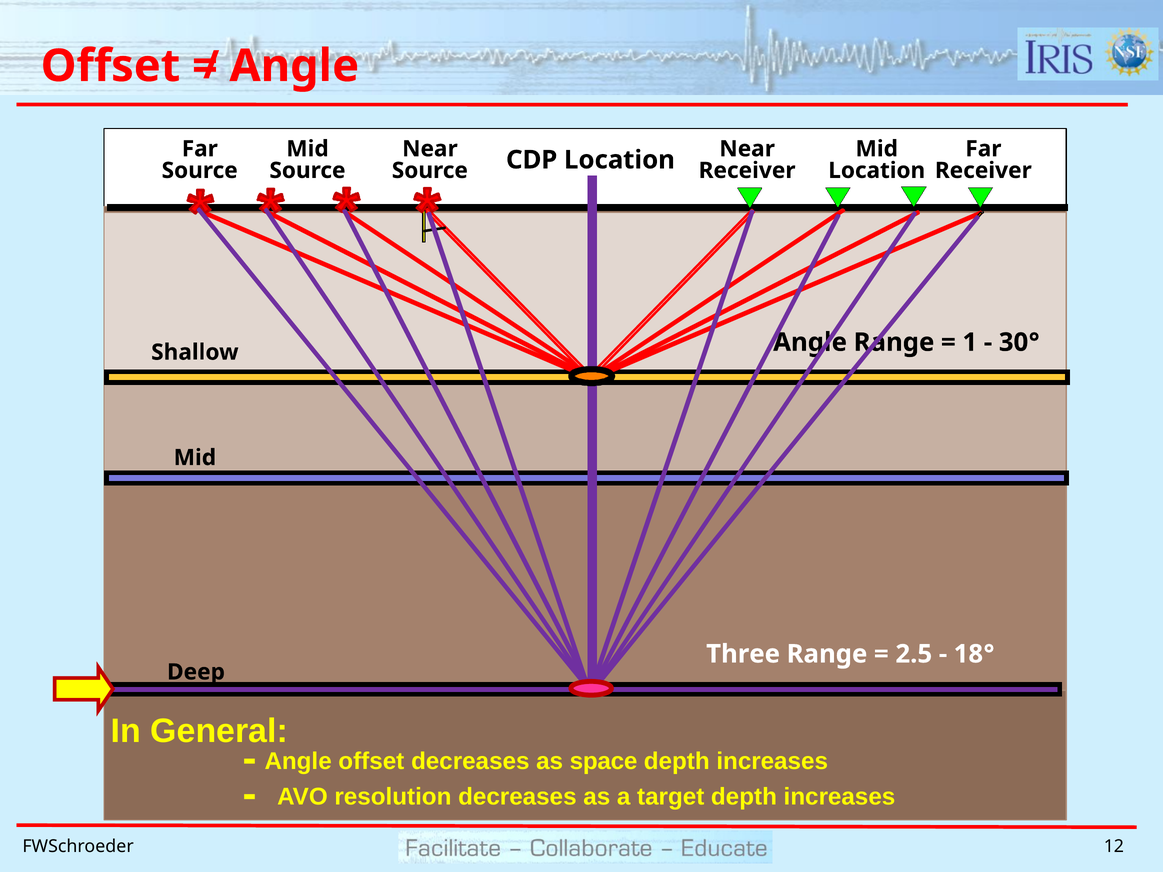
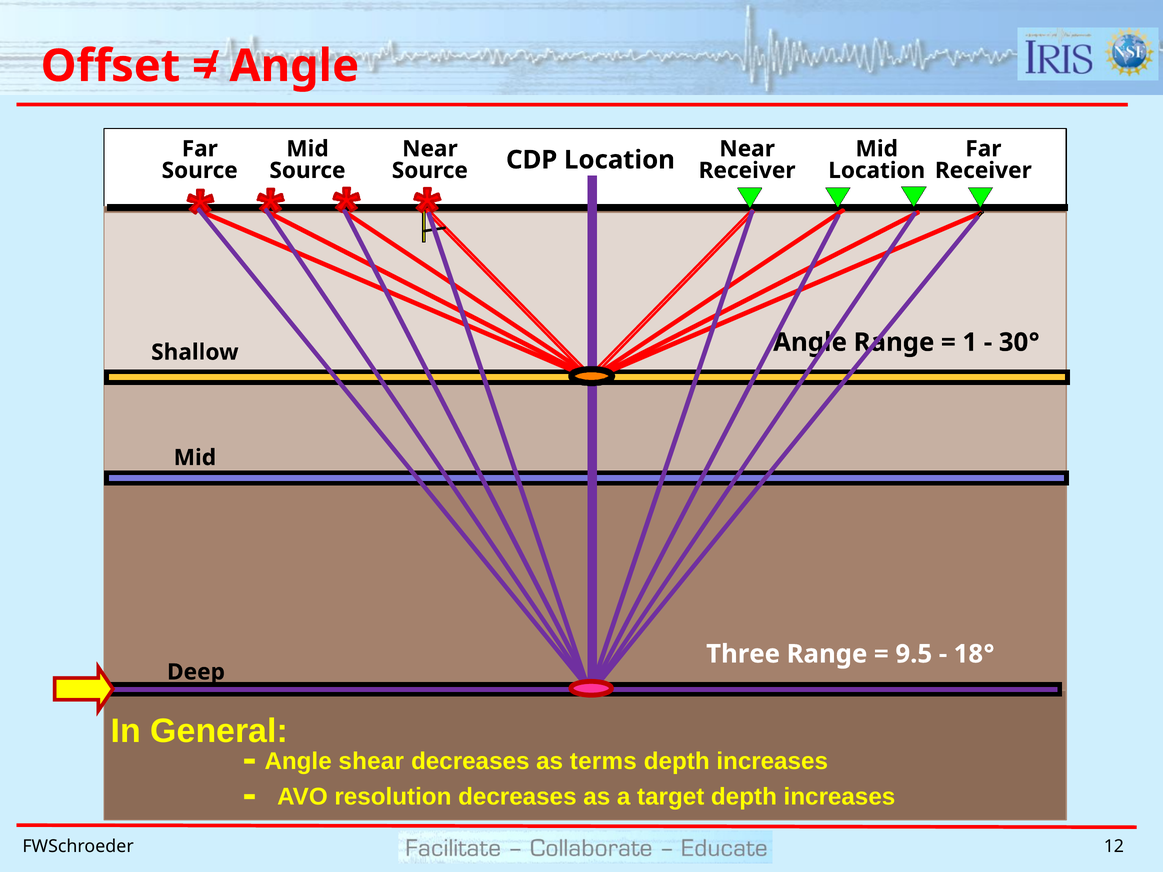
2.5: 2.5 -> 9.5
Angle offset: offset -> shear
space: space -> terms
